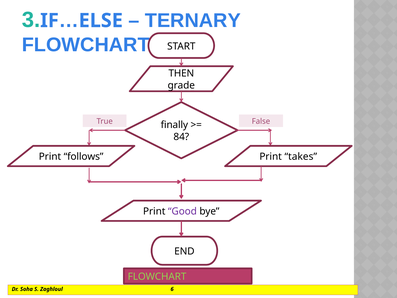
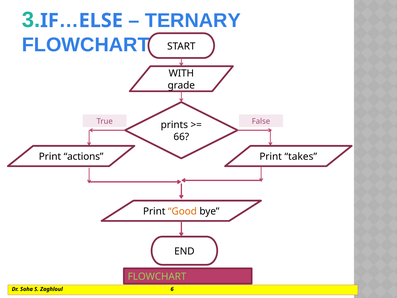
THEN: THEN -> WITH
finally: finally -> prints
84: 84 -> 66
follows: follows -> actions
Good colour: purple -> orange
